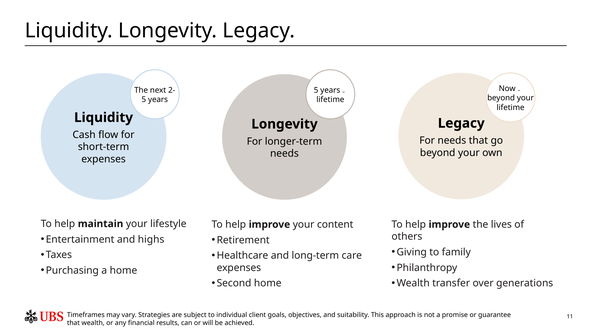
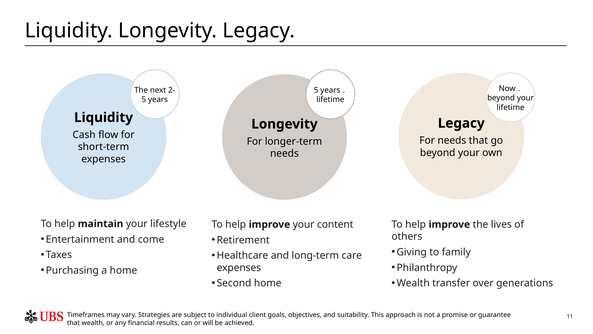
highs: highs -> come
